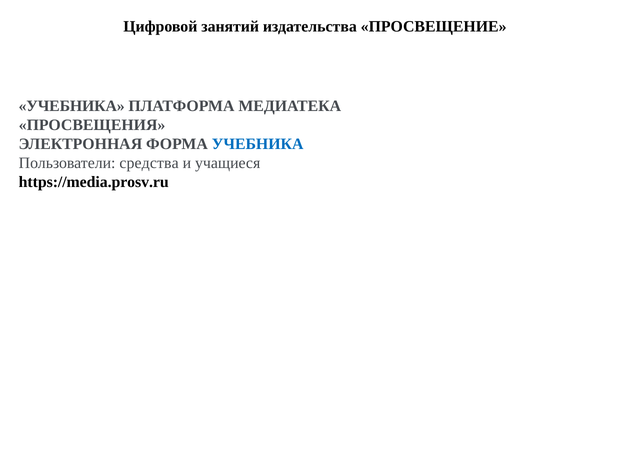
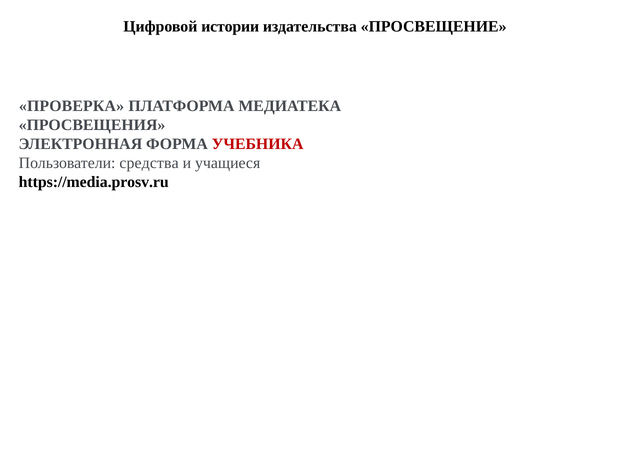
занятий: занятий -> истории
УЧЕБНИКА at (72, 106): УЧЕБНИКА -> ПРОВЕРКА
УЧЕБНИКА at (258, 144) colour: blue -> red
